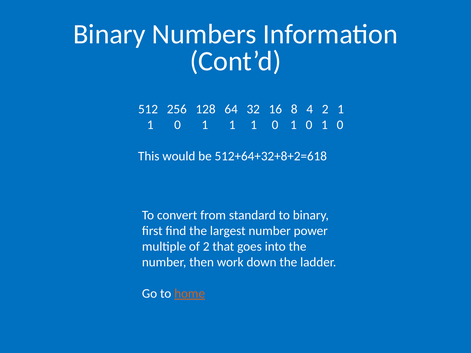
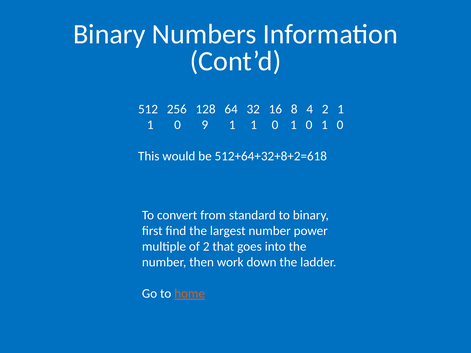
1 at (205, 125): 1 -> 9
